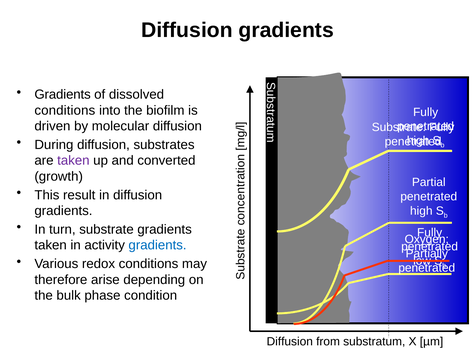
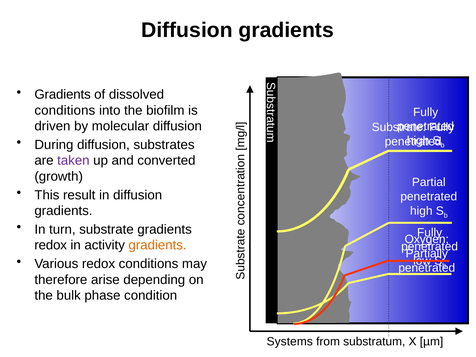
taken at (51, 245): taken -> redox
gradients at (158, 245) colour: blue -> orange
Diffusion at (290, 341): Diffusion -> Systems
